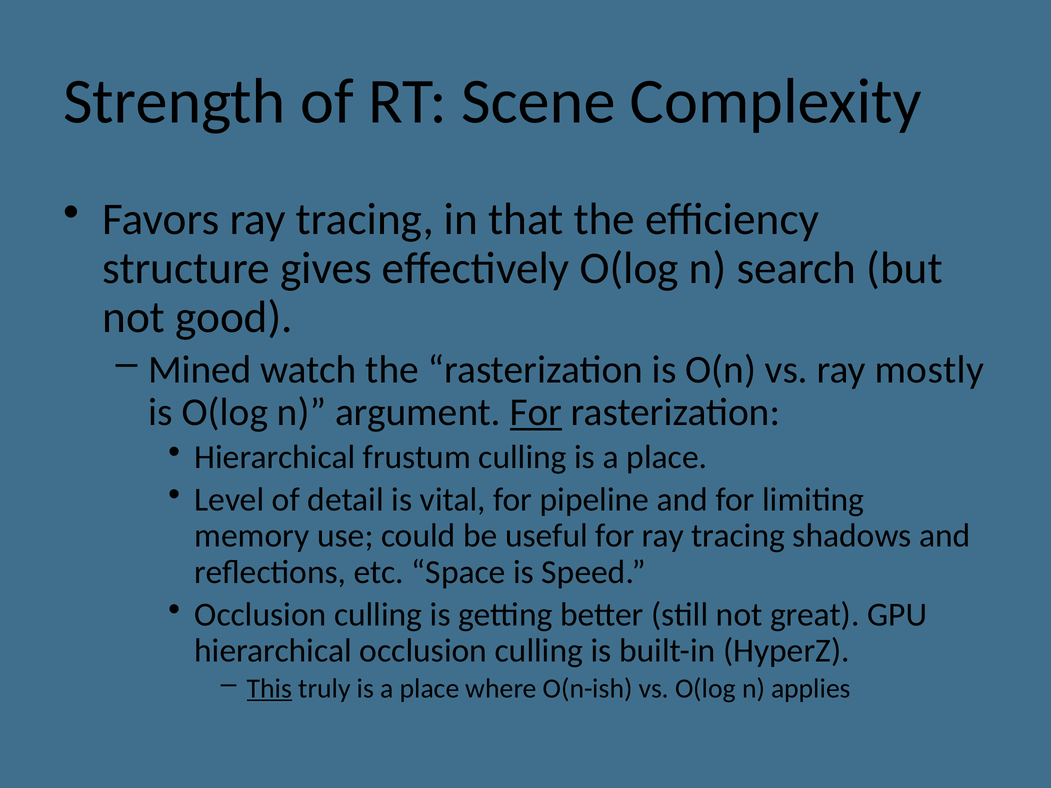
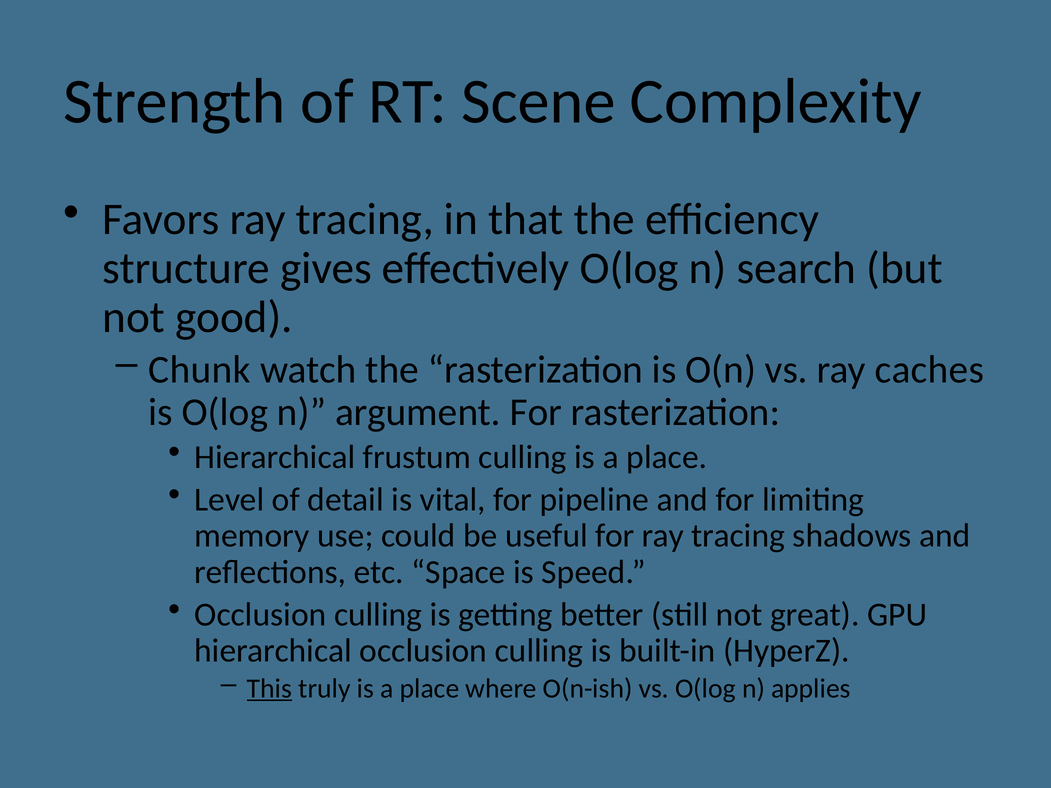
Mined: Mined -> Chunk
mostly: mostly -> caches
For at (536, 412) underline: present -> none
